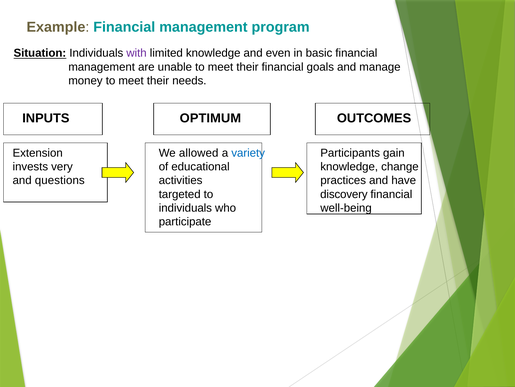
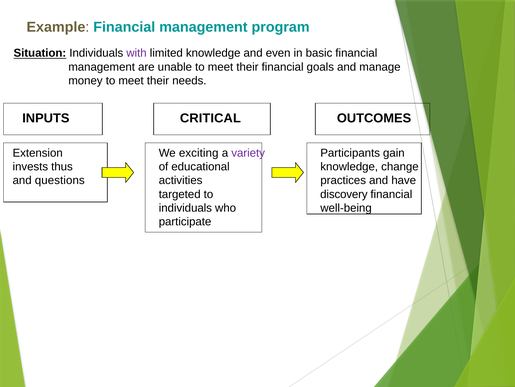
OPTIMUM: OPTIMUM -> CRITICAL
allowed: allowed -> exciting
variety colour: blue -> purple
very: very -> thus
